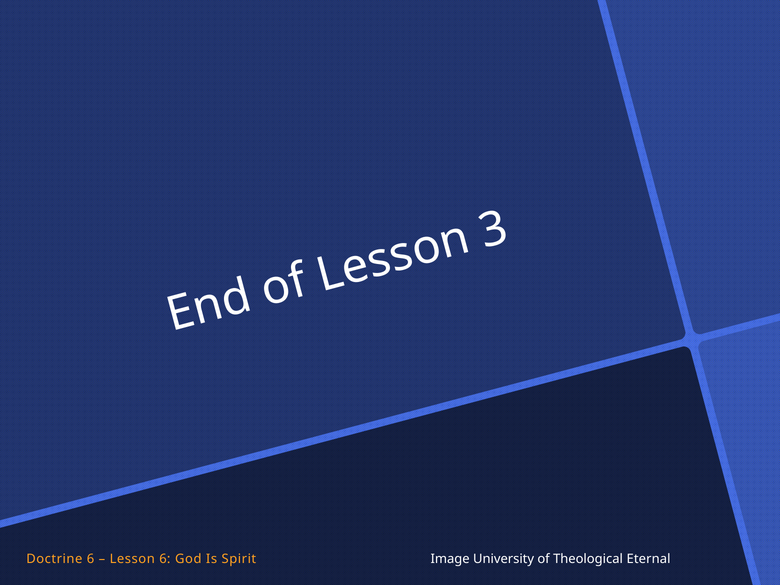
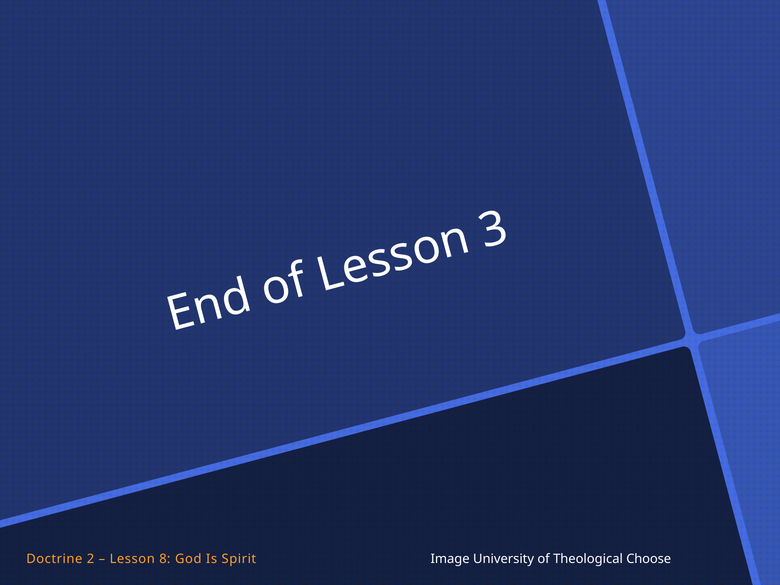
Doctrine 6: 6 -> 2
Lesson 6: 6 -> 8
Eternal: Eternal -> Choose
